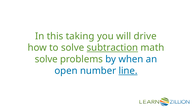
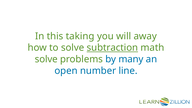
drive: drive -> away
when: when -> many
line underline: present -> none
